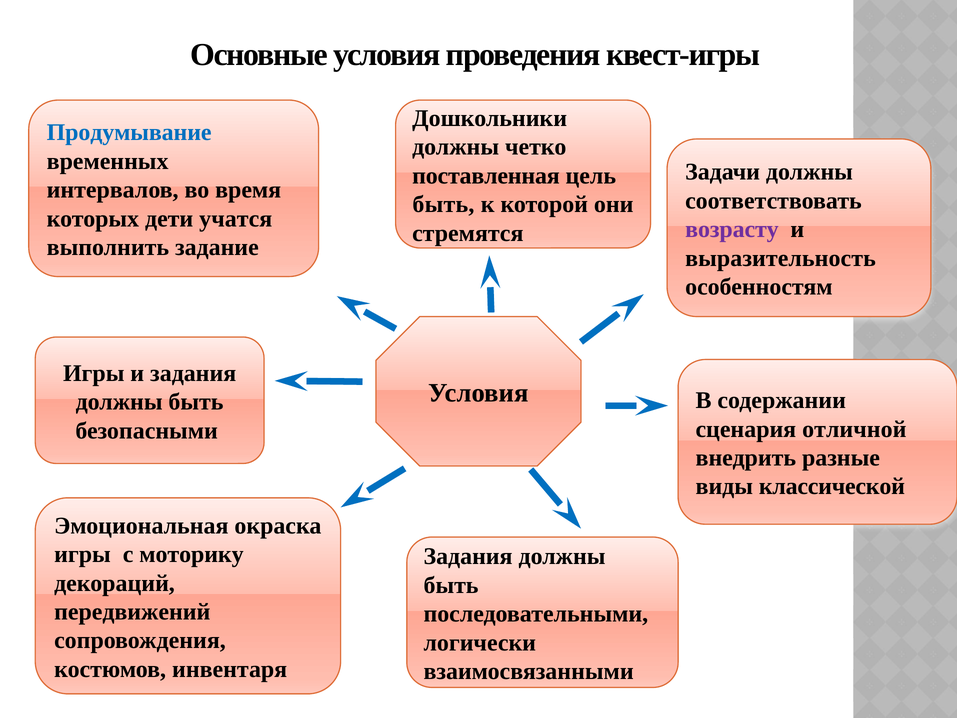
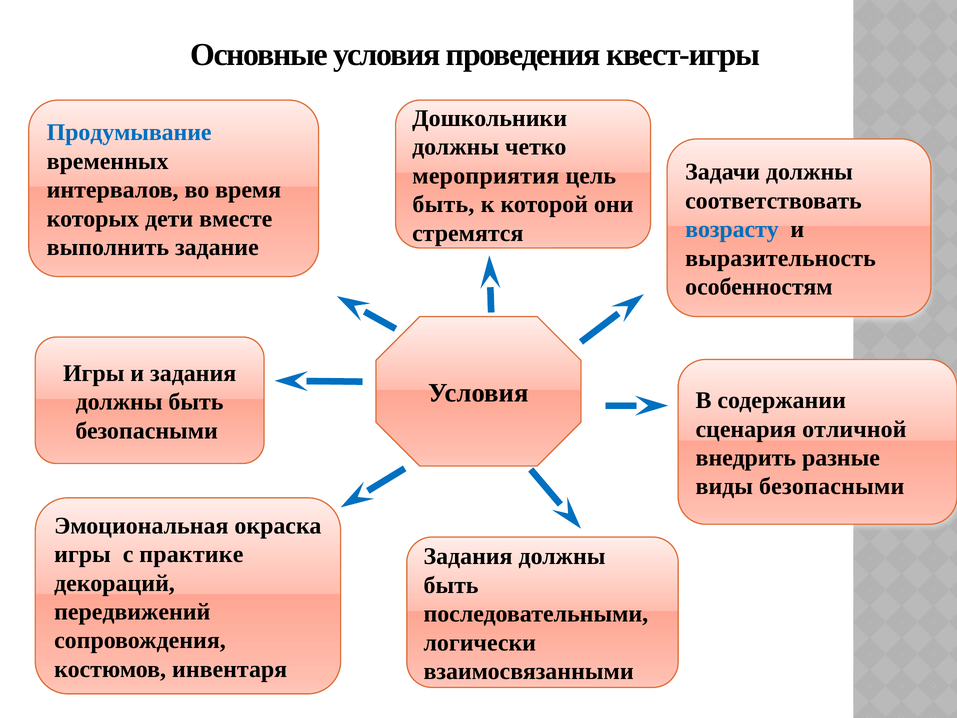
поставленная: поставленная -> мероприятия
учатся: учатся -> вместе
возрасту colour: purple -> blue
виды классической: классической -> безопасными
моторику: моторику -> практике
